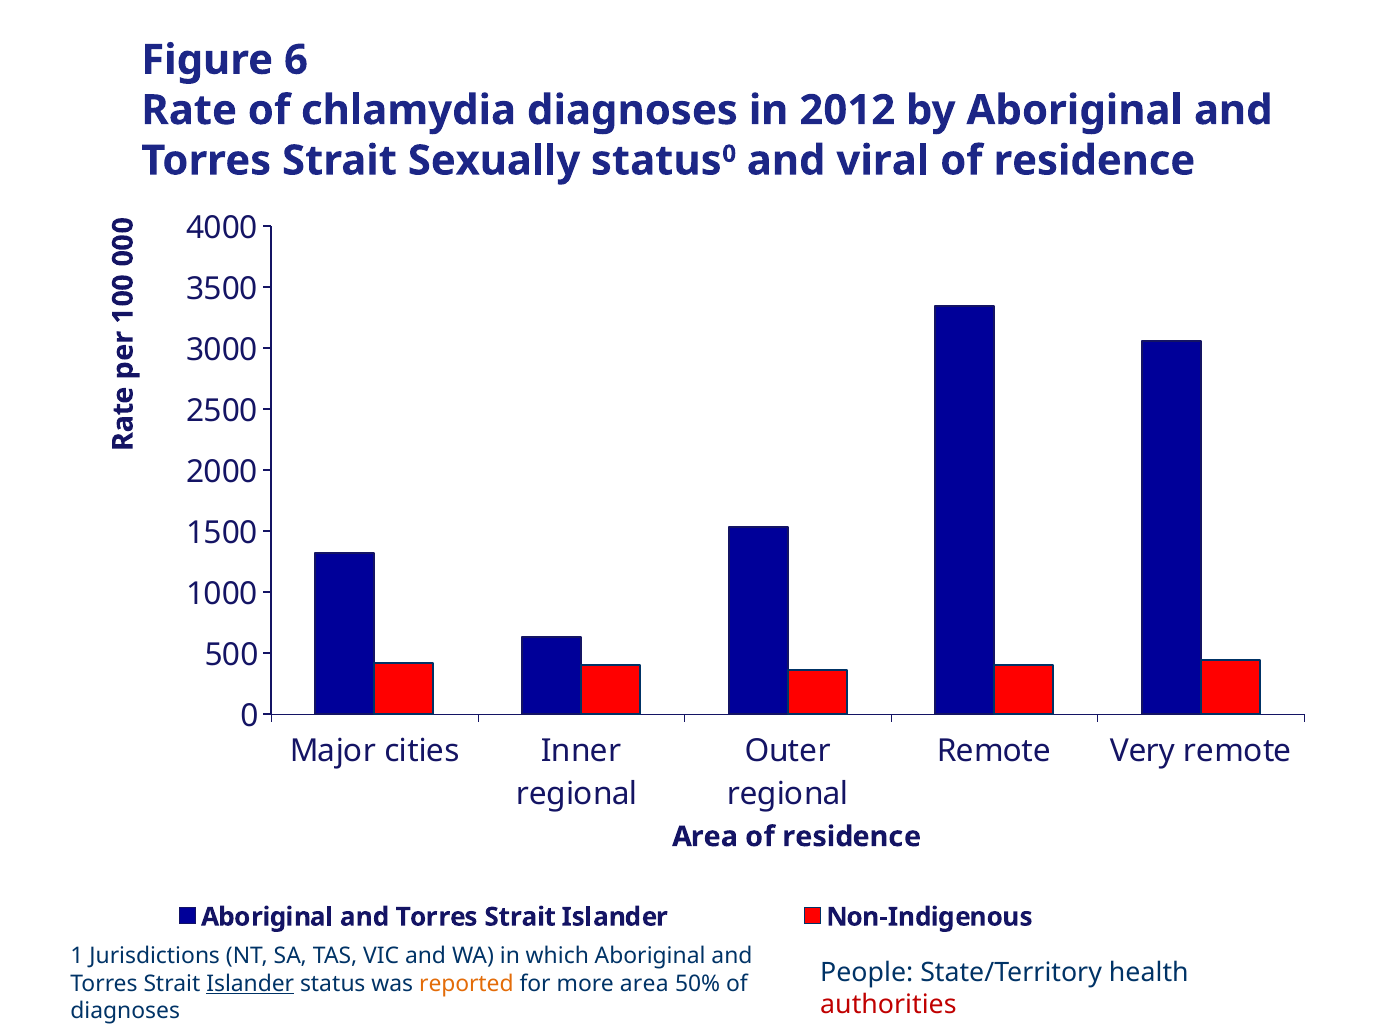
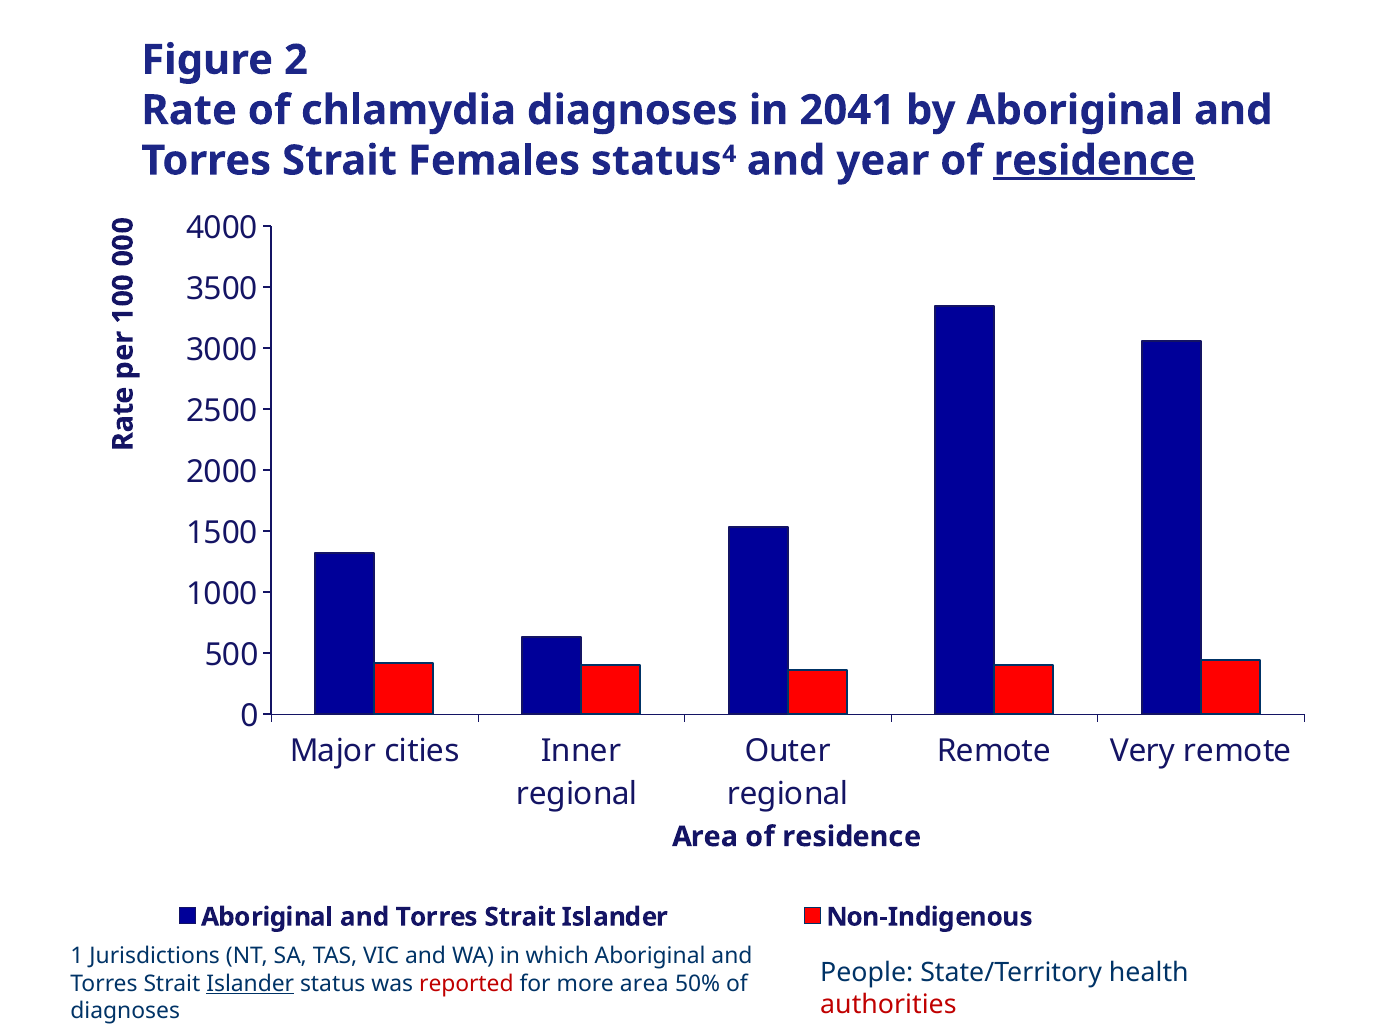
6: 6 -> 2
2012: 2012 -> 2041
Sexually: Sexually -> Females
status 0: 0 -> 4
viral: viral -> year
residence at (1094, 161) underline: none -> present
reported colour: orange -> red
